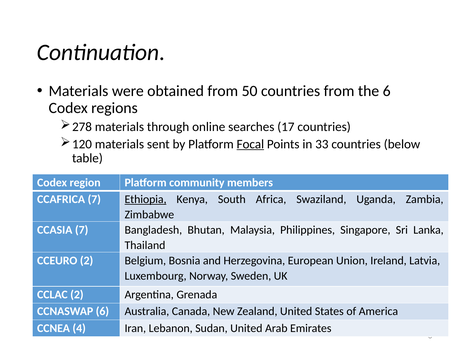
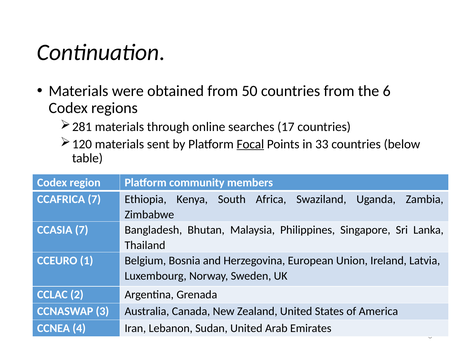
278: 278 -> 281
Ethiopia underline: present -> none
CCEURO 2: 2 -> 1
CCNASWAP 6: 6 -> 3
